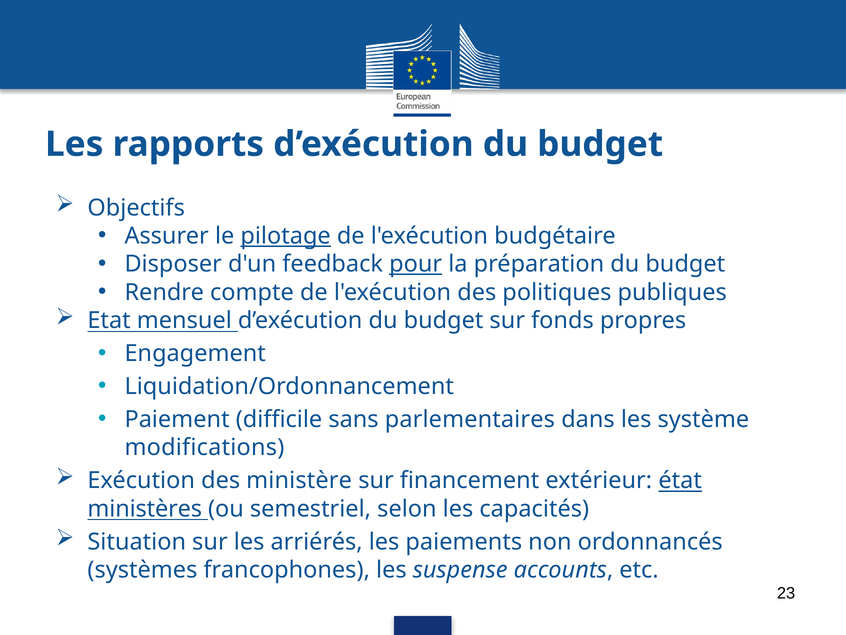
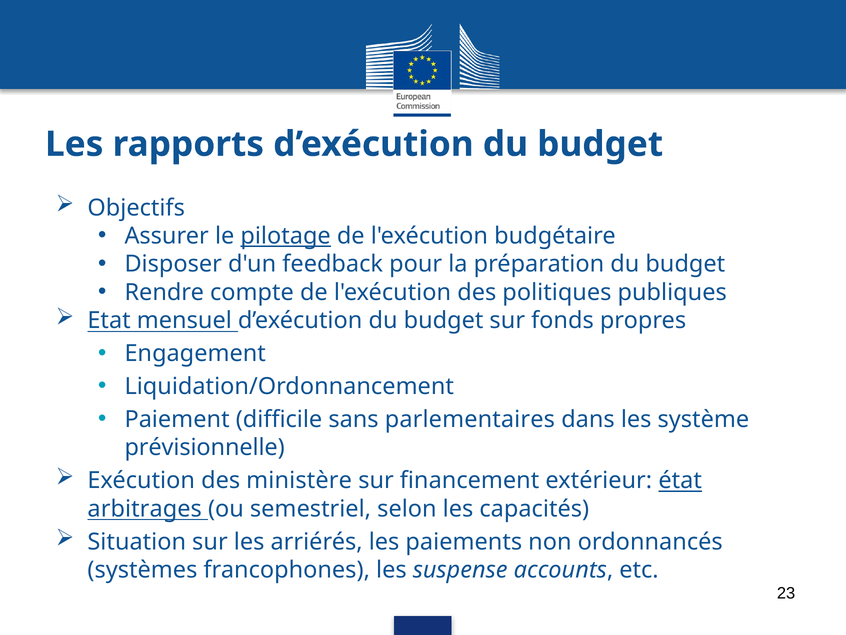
pour underline: present -> none
modifications: modifications -> prévisionnelle
ministères: ministères -> arbitrages
